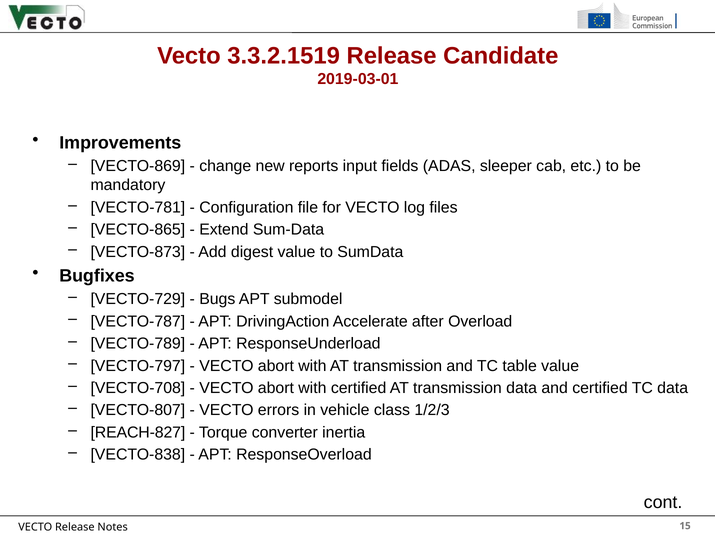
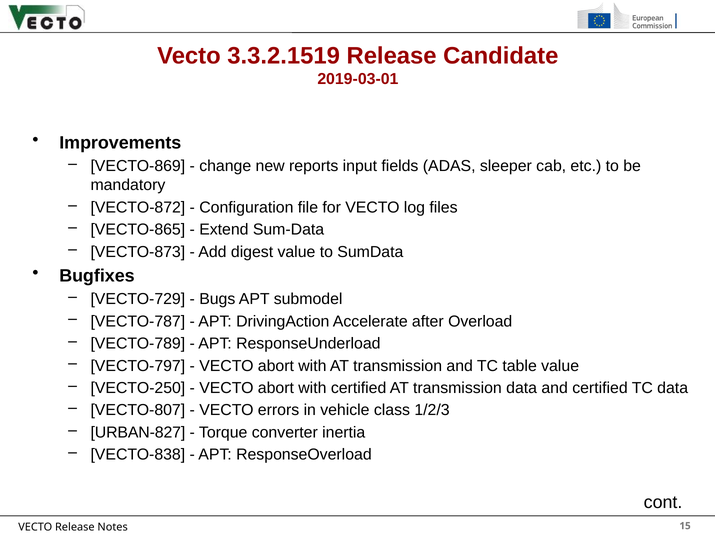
VECTO-781: VECTO-781 -> VECTO-872
VECTO-708: VECTO-708 -> VECTO-250
REACH-827: REACH-827 -> URBAN-827
